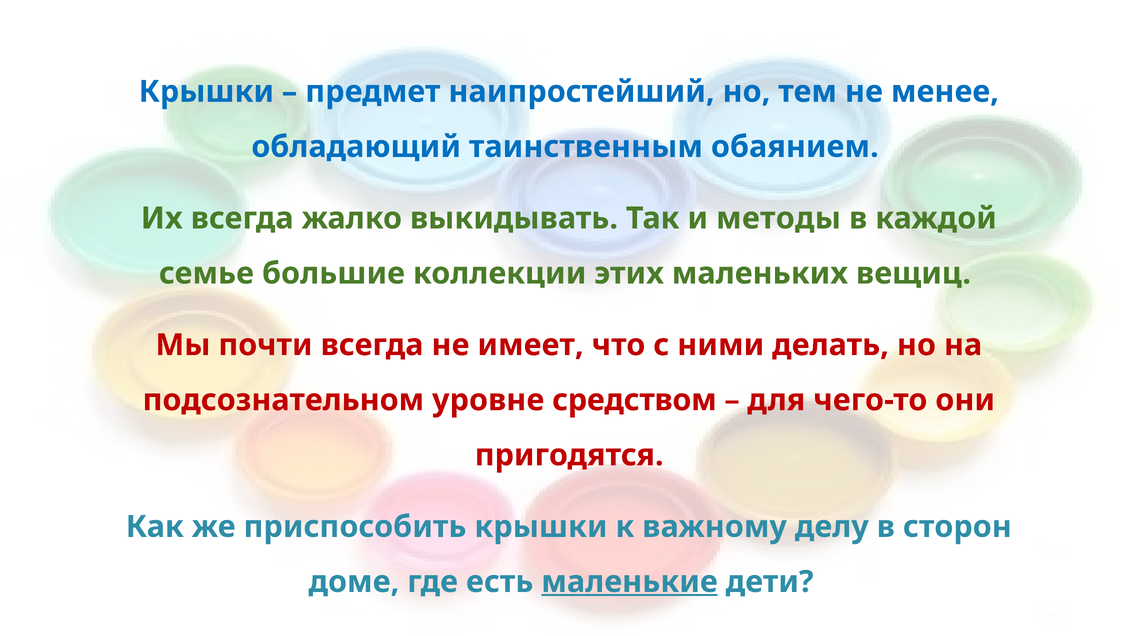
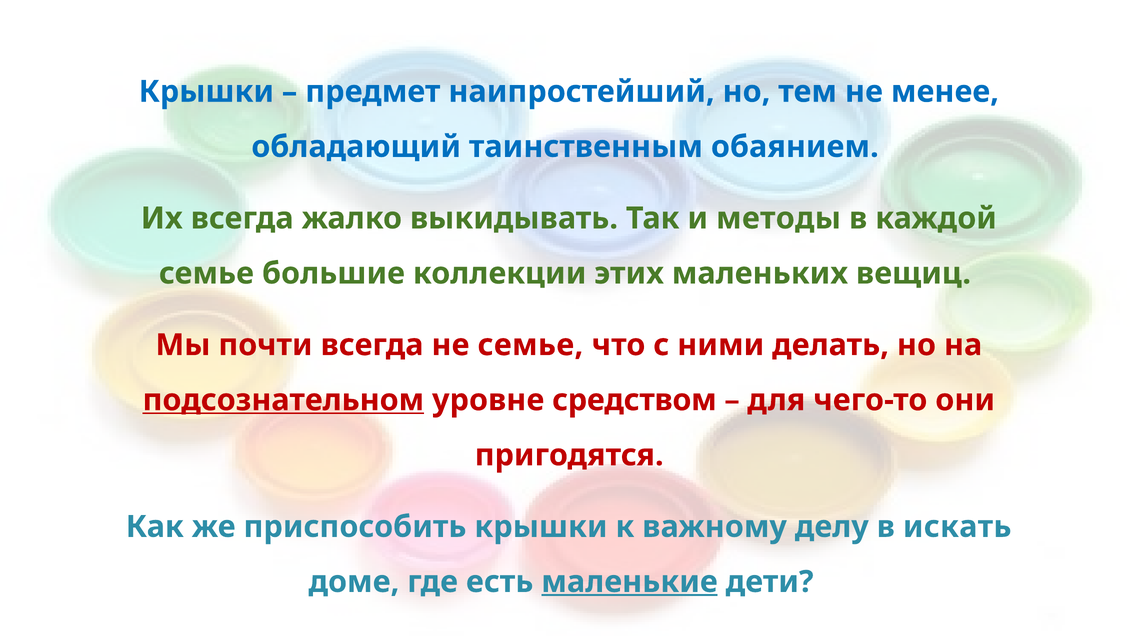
не имеет: имеет -> семье
подсознательном underline: none -> present
сторон: сторон -> искать
